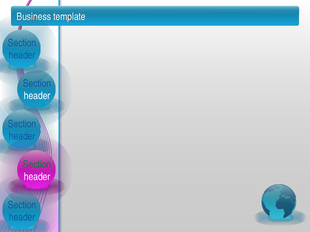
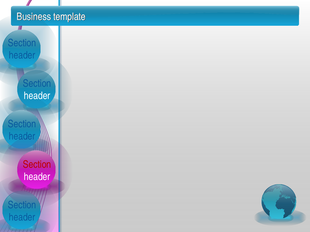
Section at (37, 165) colour: green -> red
